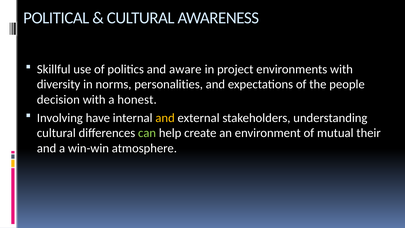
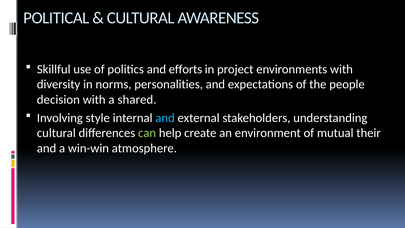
aware: aware -> efforts
honest: honest -> shared
have: have -> style
and at (165, 118) colour: yellow -> light blue
